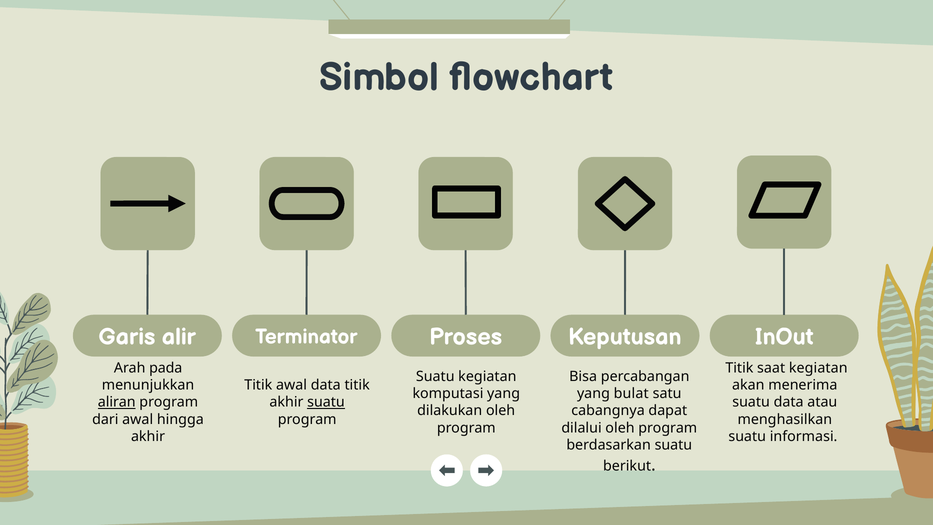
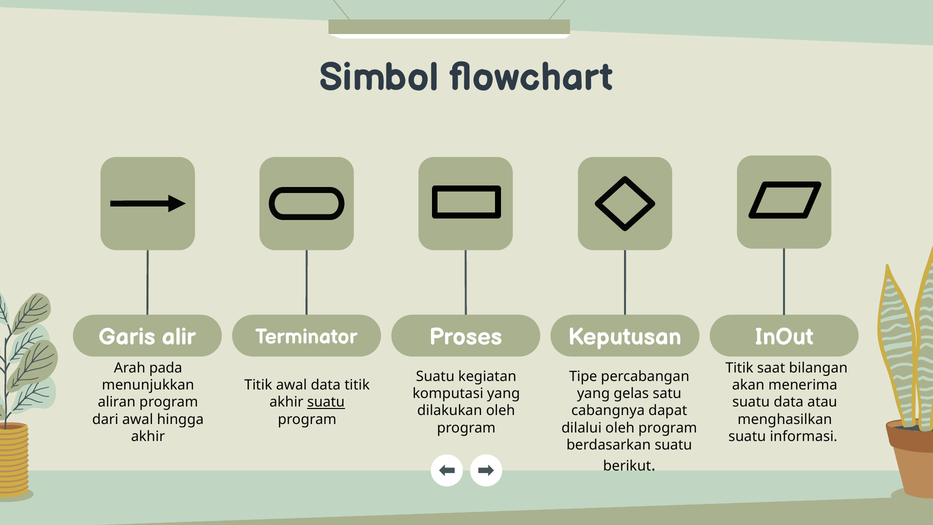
saat kegiatan: kegiatan -> bilangan
Bisa: Bisa -> Tipe
bulat: bulat -> gelas
aliran underline: present -> none
